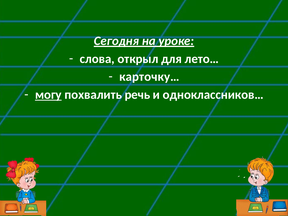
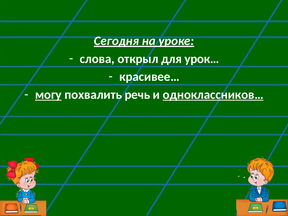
лето…: лето… -> урок…
карточку…: карточку… -> красивее…
одноклассников… underline: none -> present
